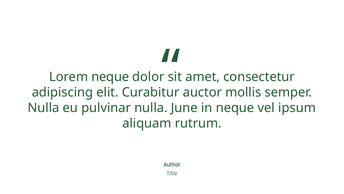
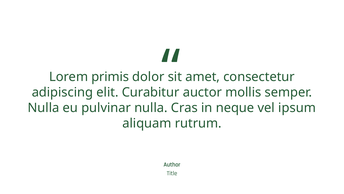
Lorem neque: neque -> primis
June: June -> Cras
